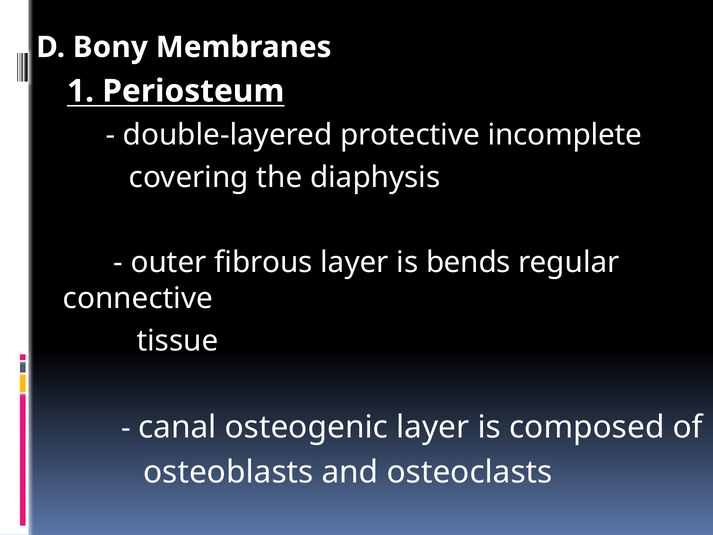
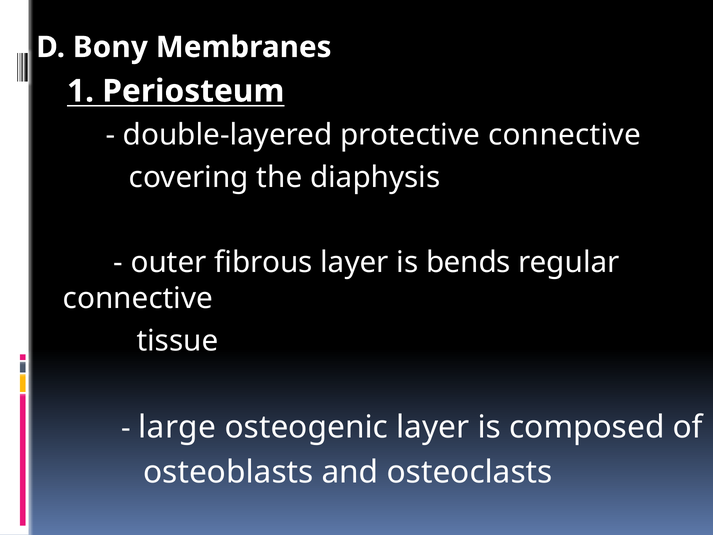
protective incomplete: incomplete -> connective
canal: canal -> large
